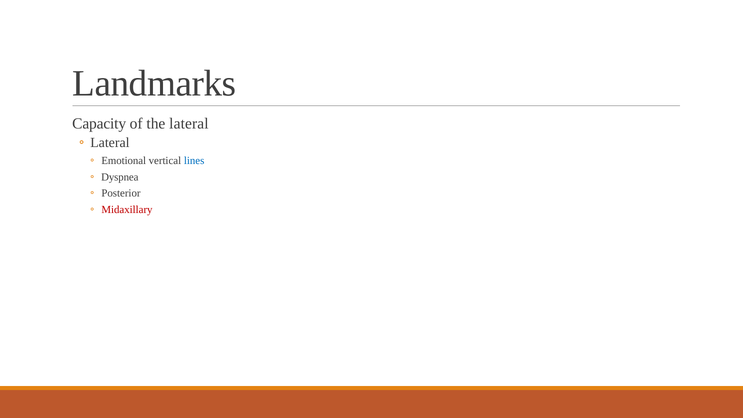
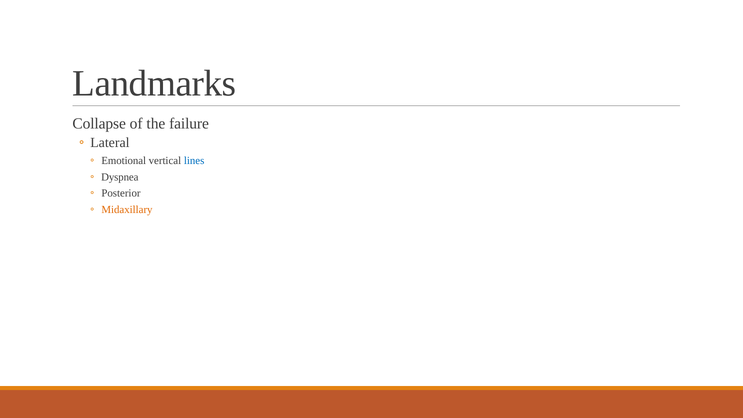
Capacity: Capacity -> Collapse
the lateral: lateral -> failure
Midaxillary colour: red -> orange
